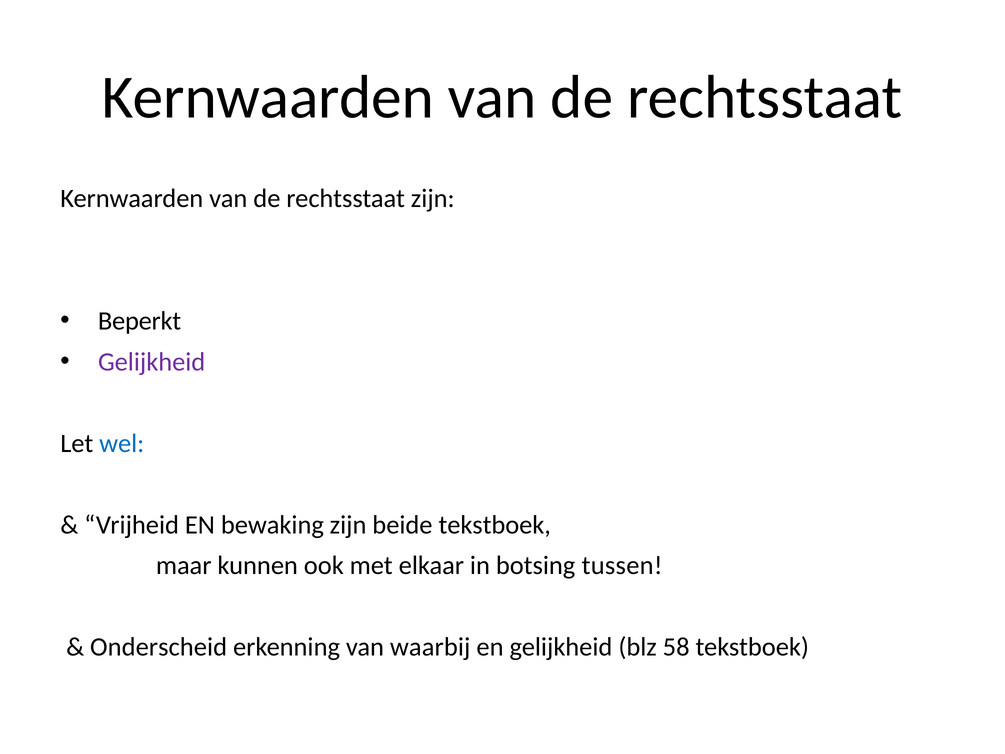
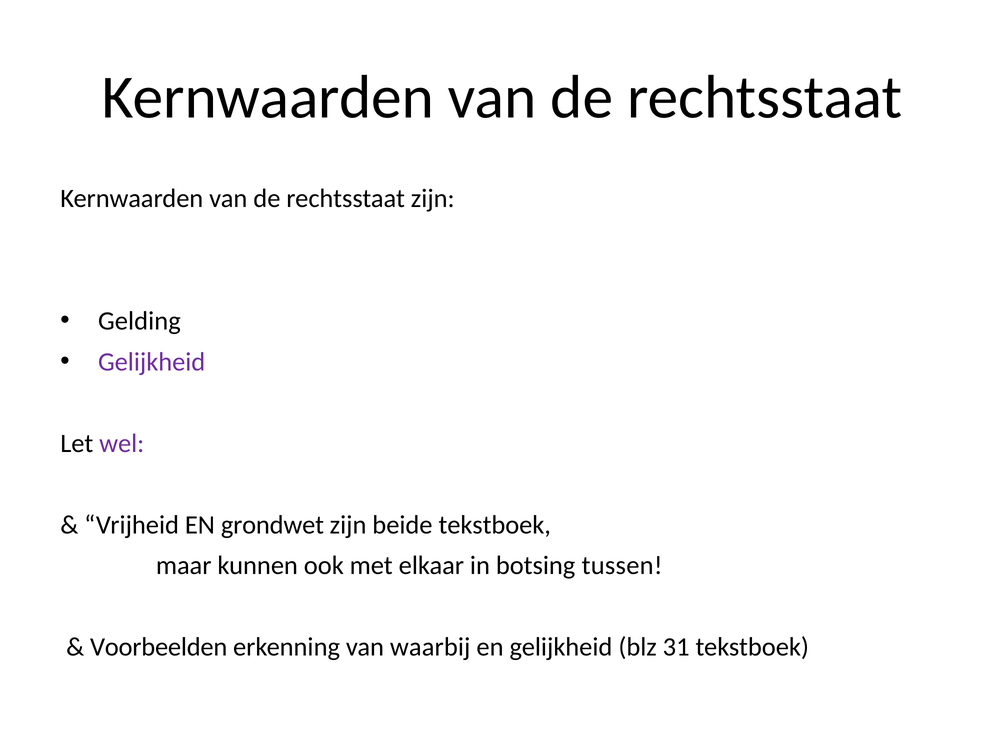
Beperkt: Beperkt -> Gelding
wel colour: blue -> purple
bewaking: bewaking -> grondwet
Onderscheid: Onderscheid -> Voorbeelden
58: 58 -> 31
